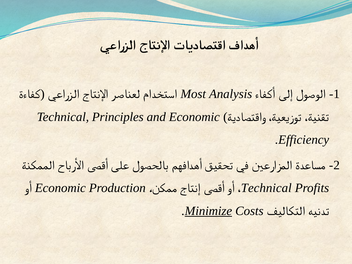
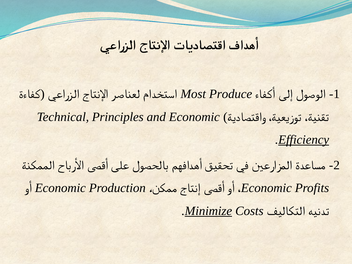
Analysis: Analysis -> Produce
Efficiency underline: none -> present
Technical at (266, 188): Technical -> Economic
